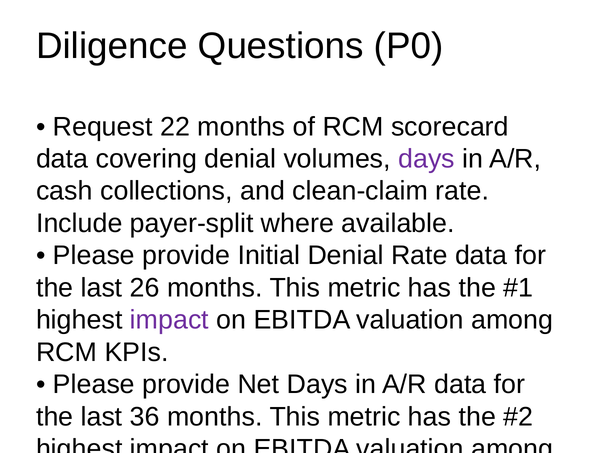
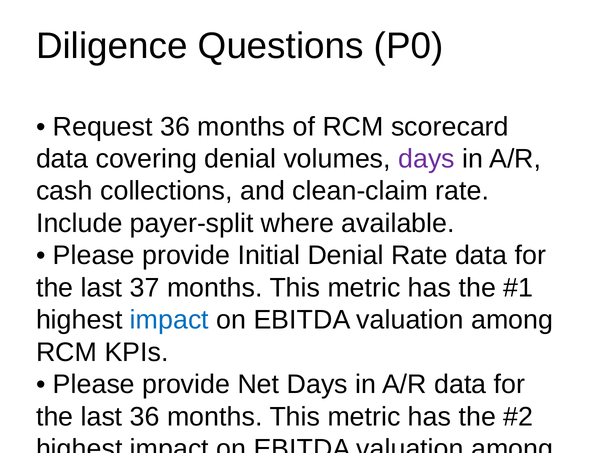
Request 22: 22 -> 36
26: 26 -> 37
impact at (169, 319) colour: purple -> blue
